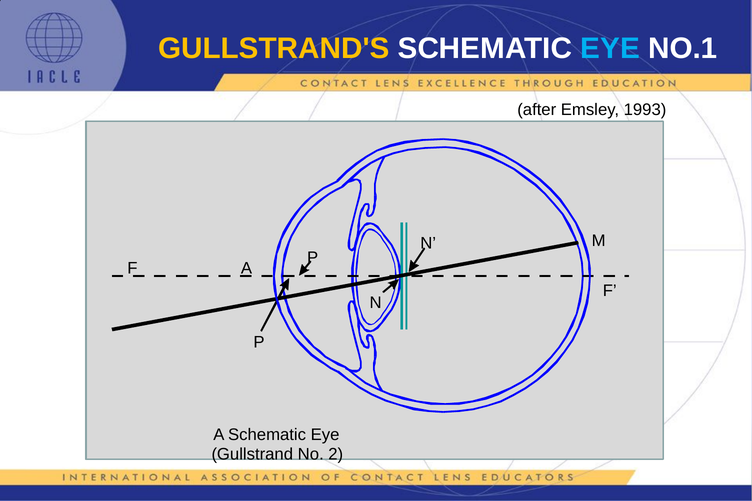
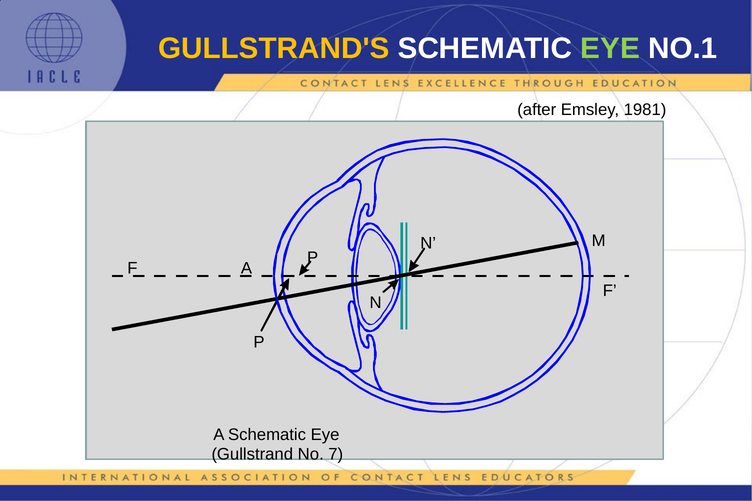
EYE at (610, 49) colour: light blue -> light green
1993: 1993 -> 1981
2: 2 -> 7
